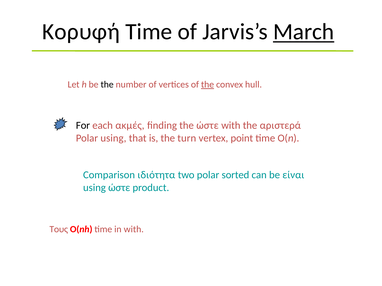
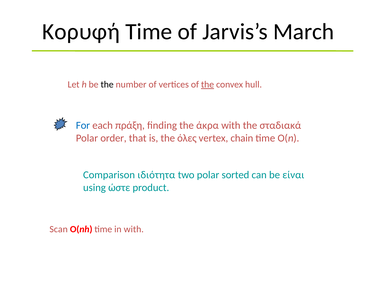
March underline: present -> none
For colour: black -> blue
ακμές: ακμές -> πράξη
the ώστε: ώστε -> άκρα
αριστερά: αριστερά -> σταδιακά
Polar using: using -> order
turn: turn -> όλες
point: point -> chain
Τους: Τους -> Scan
